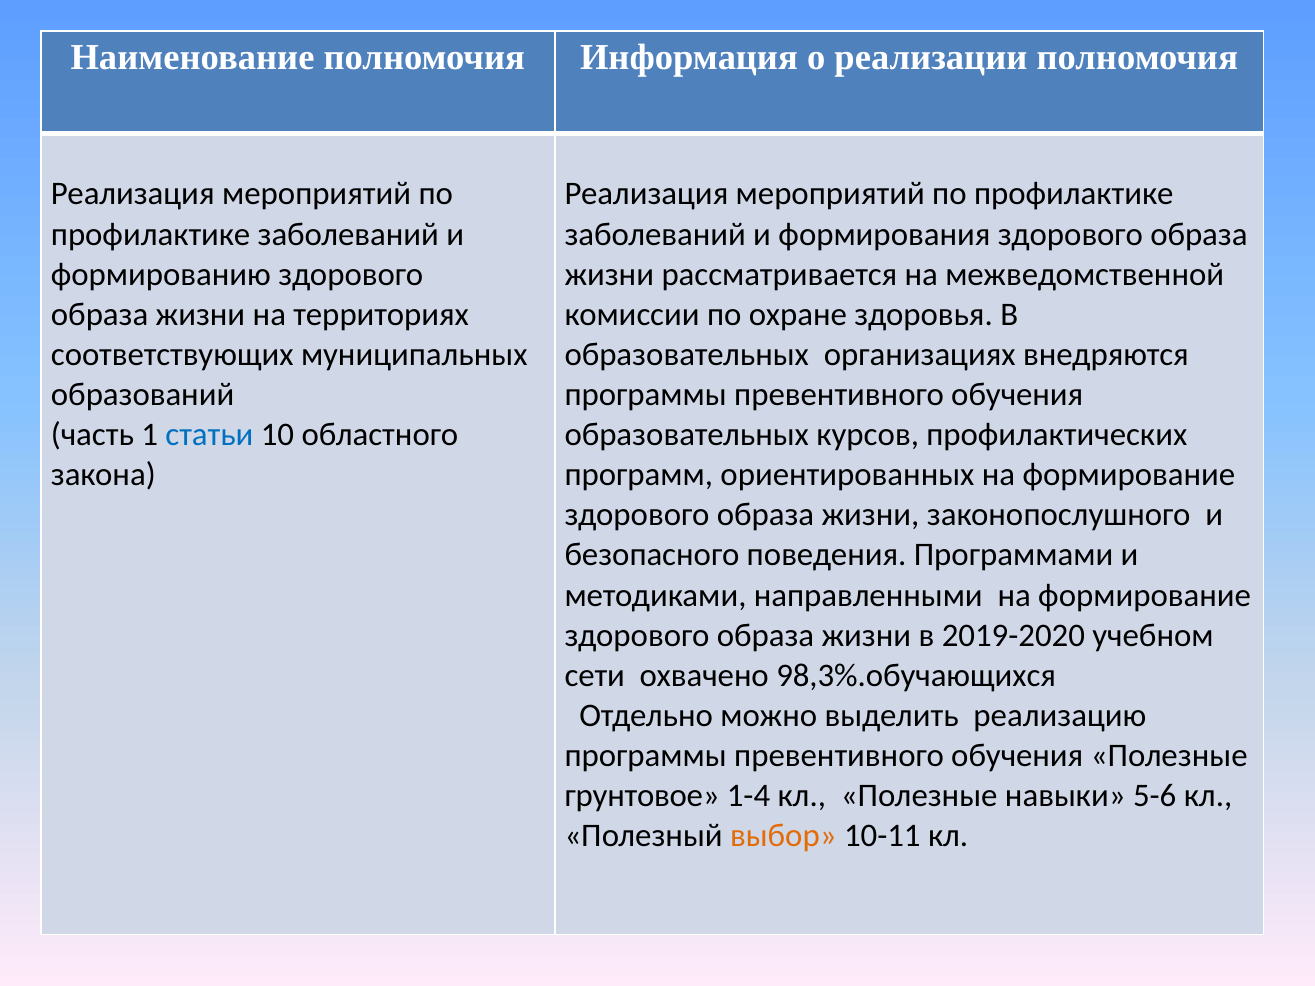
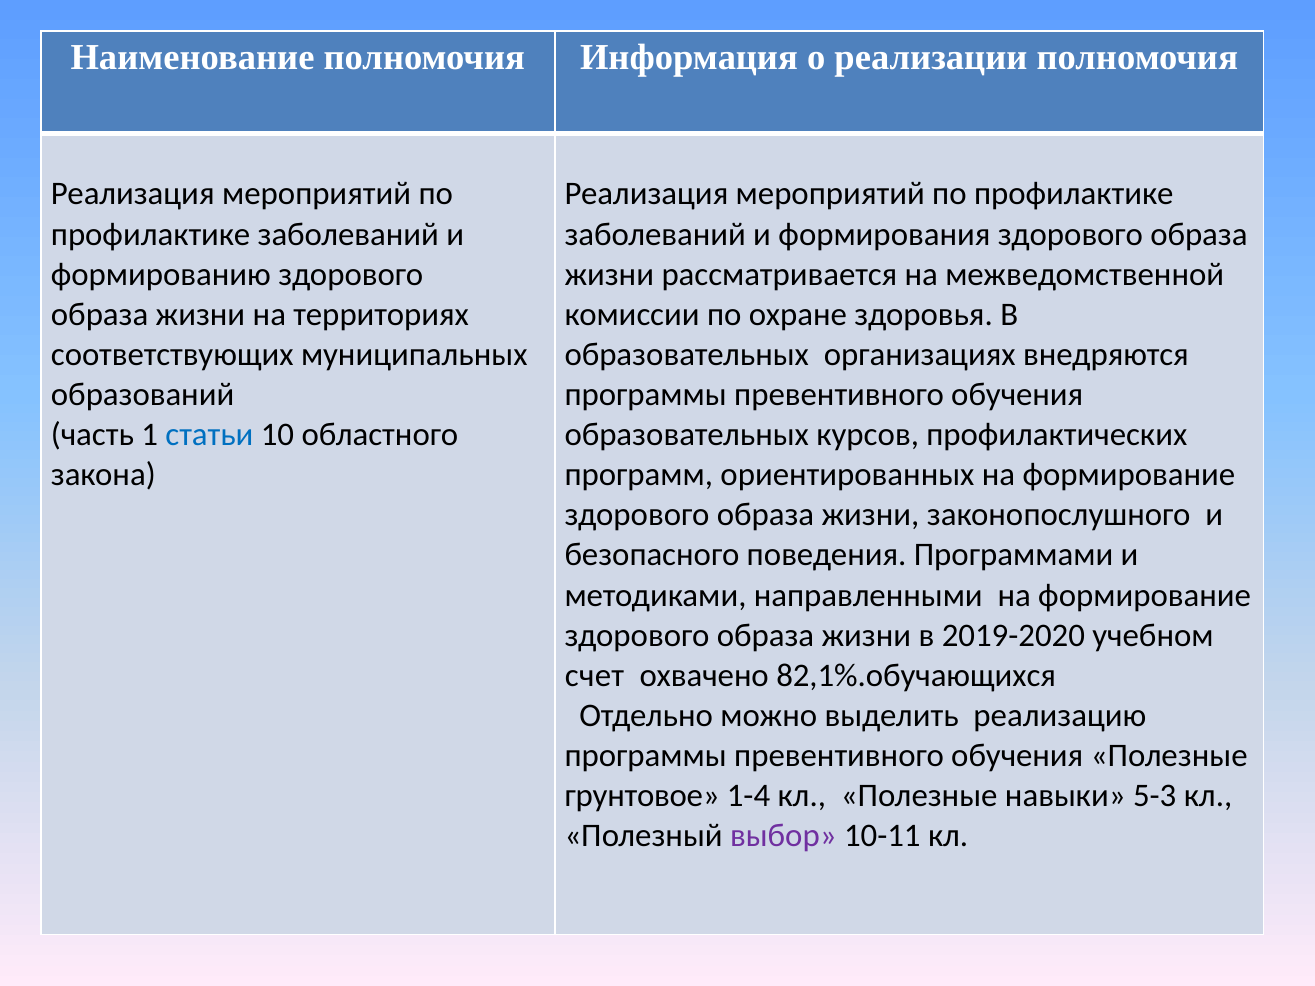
сети: сети -> счет
98,3%.обучающихся: 98,3%.обучающихся -> 82,1%.обучающихся
5-6: 5-6 -> 5-3
выбор colour: orange -> purple
